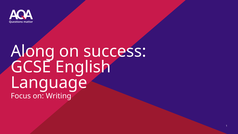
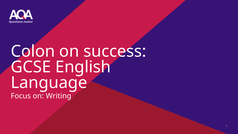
Along: Along -> Colon
